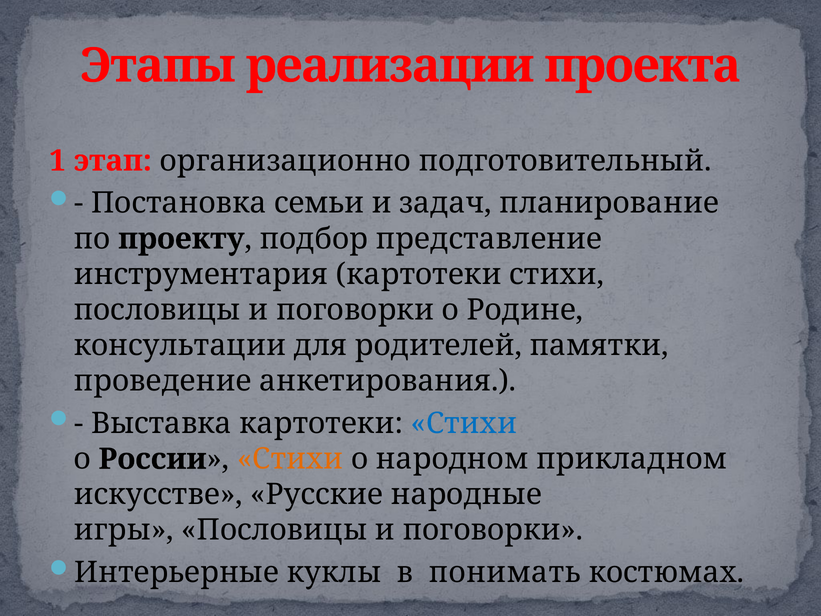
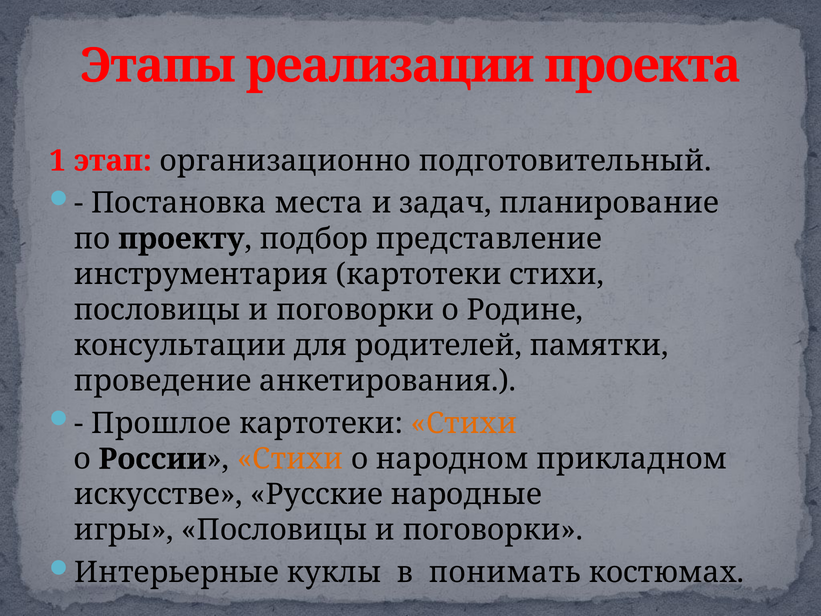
семьи: семьи -> места
Выставка: Выставка -> Прошлое
Стихи at (464, 423) colour: blue -> orange
